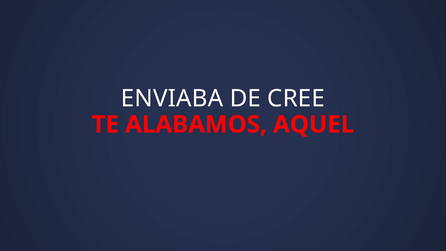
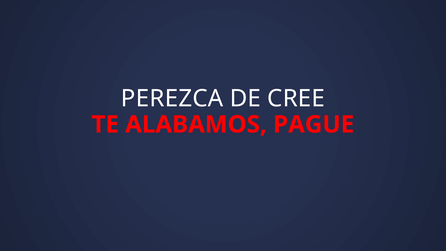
ENVIABA: ENVIABA -> PEREZCA
AQUEL: AQUEL -> PAGUE
